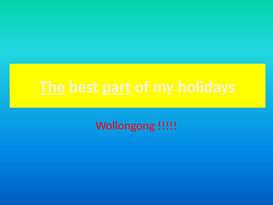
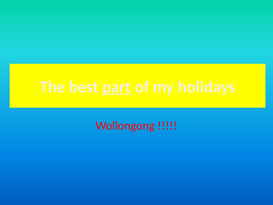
The underline: present -> none
